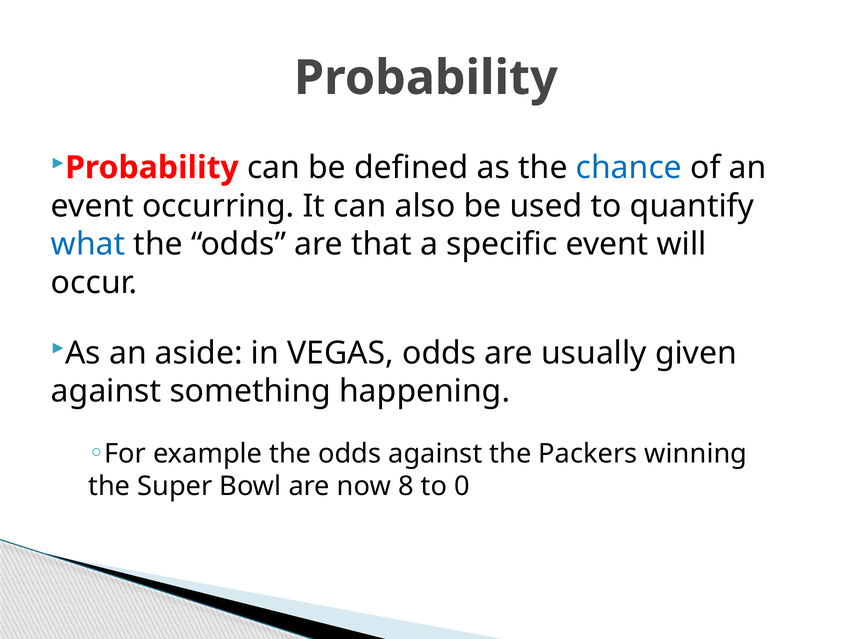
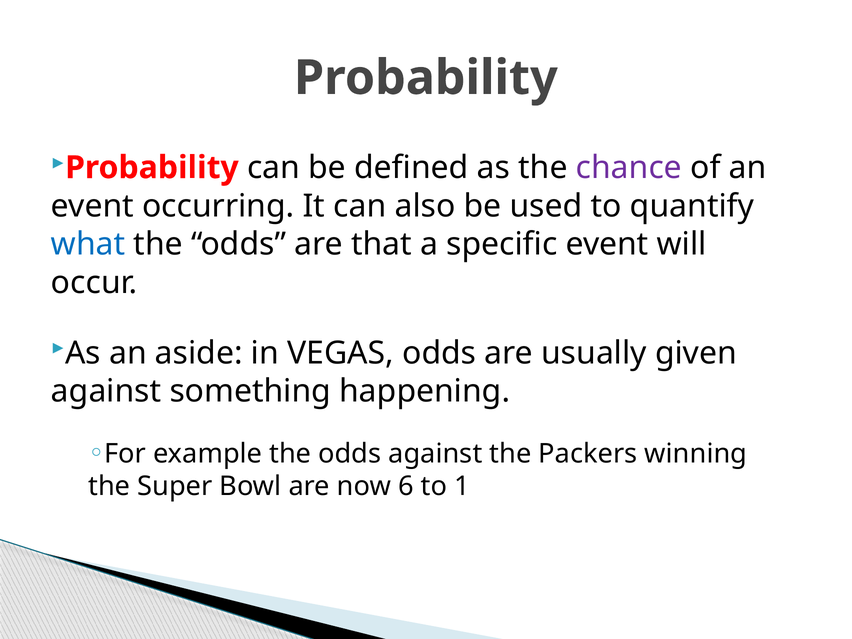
chance colour: blue -> purple
8: 8 -> 6
0: 0 -> 1
